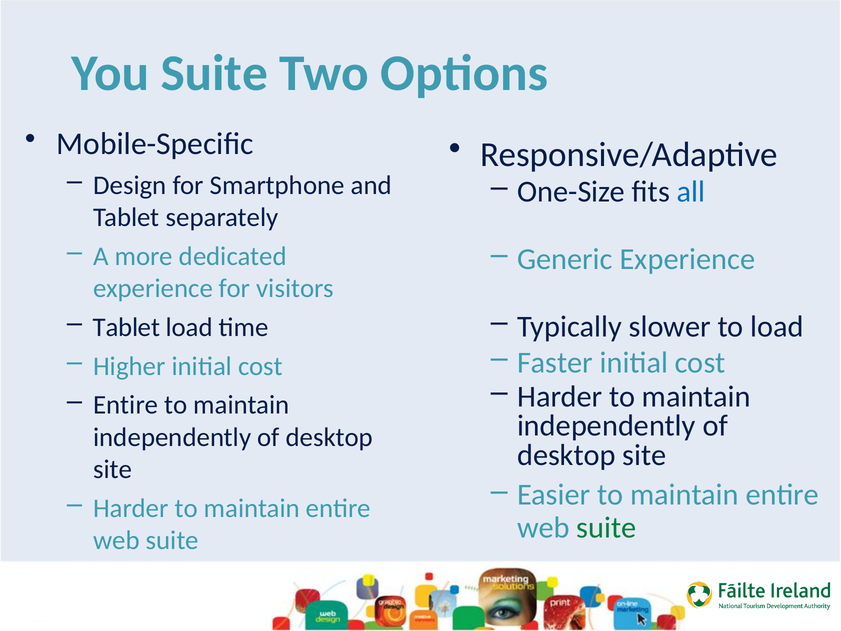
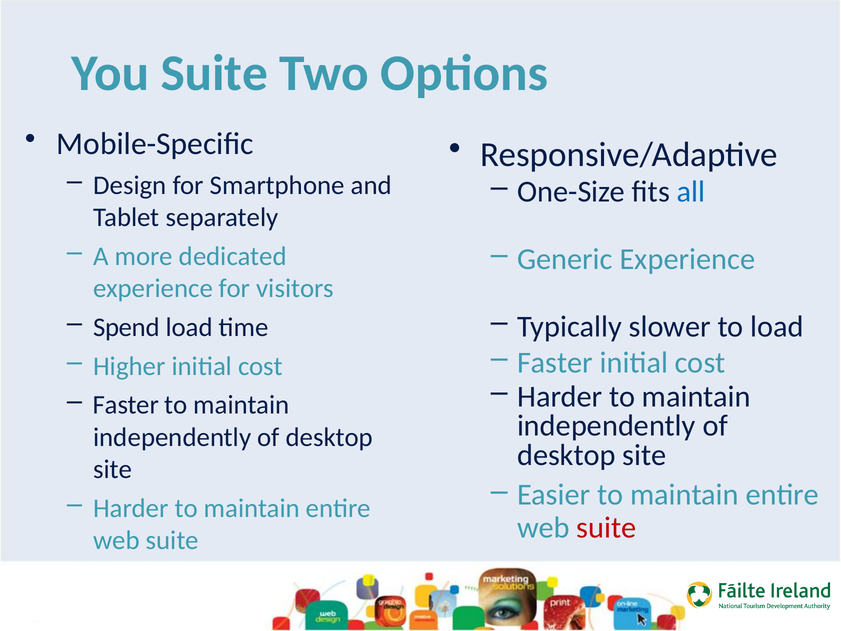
Tablet at (126, 327): Tablet -> Spend
Entire at (126, 405): Entire -> Faster
suite at (606, 528) colour: green -> red
